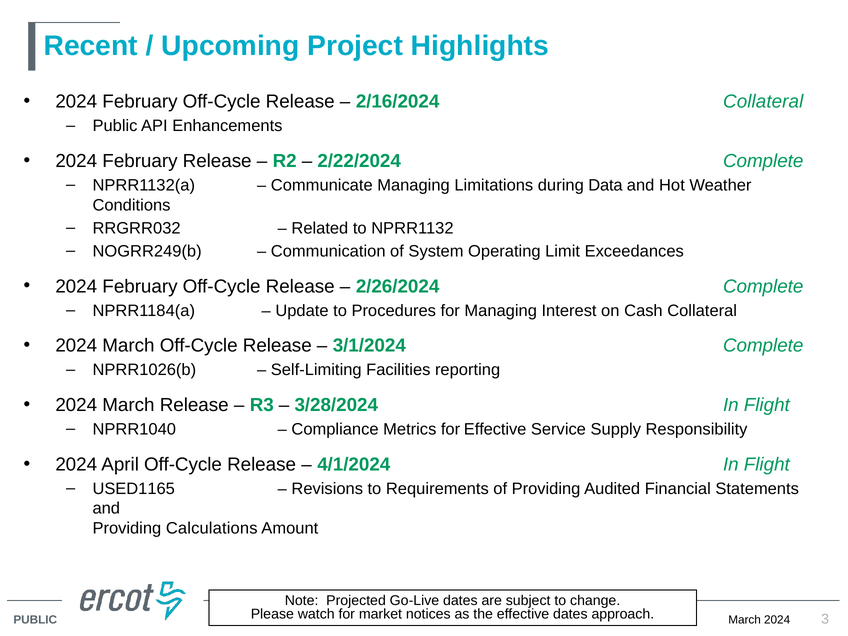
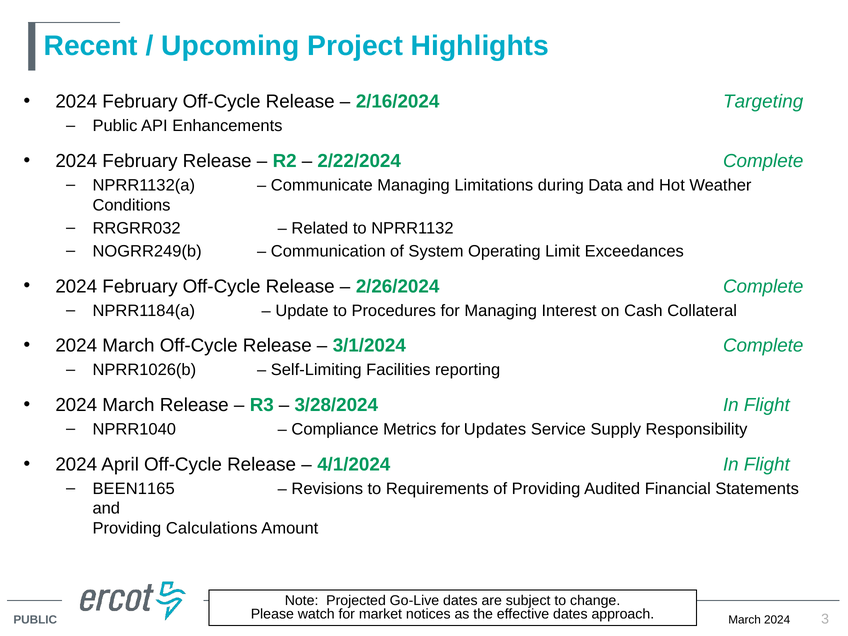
2/16/2024 Collateral: Collateral -> Targeting
for Effective: Effective -> Updates
USED1165: USED1165 -> BEEN1165
